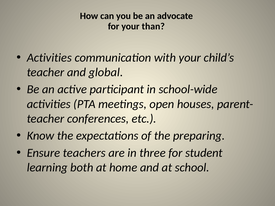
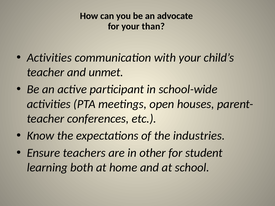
global: global -> unmet
preparing: preparing -> industries
three: three -> other
